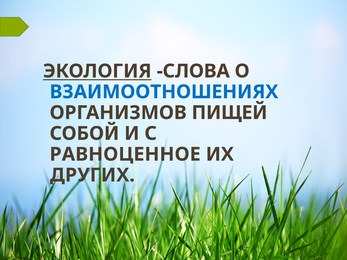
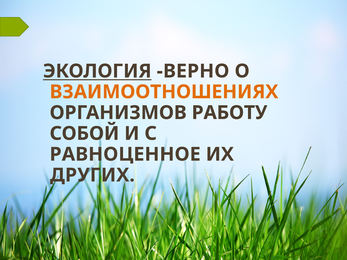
СЛОВА: СЛОВА -> ВЕРНО
ВЗАИМООТНОШЕНИЯХ colour: blue -> orange
ПИЩЕЙ: ПИЩЕЙ -> РАБОТУ
